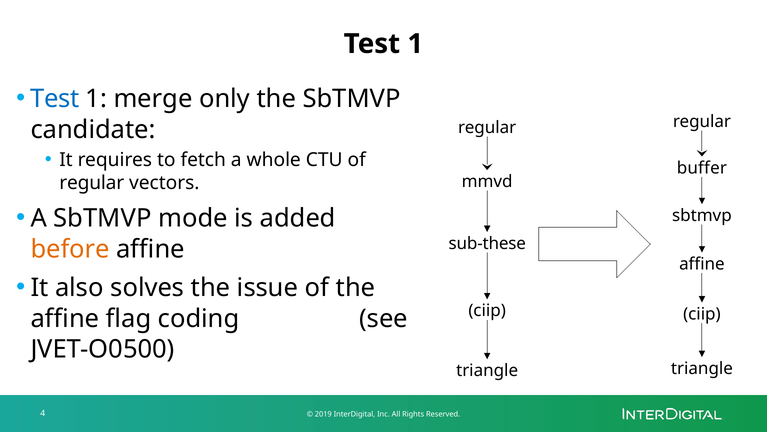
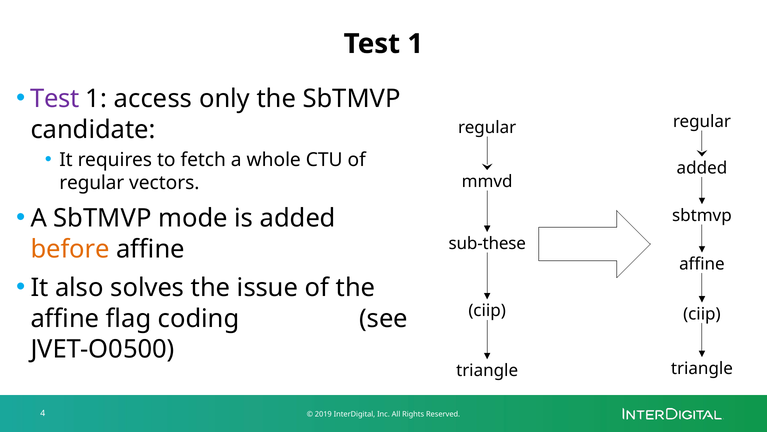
Test at (55, 99) colour: blue -> purple
merge: merge -> access
buffer at (702, 168): buffer -> added
